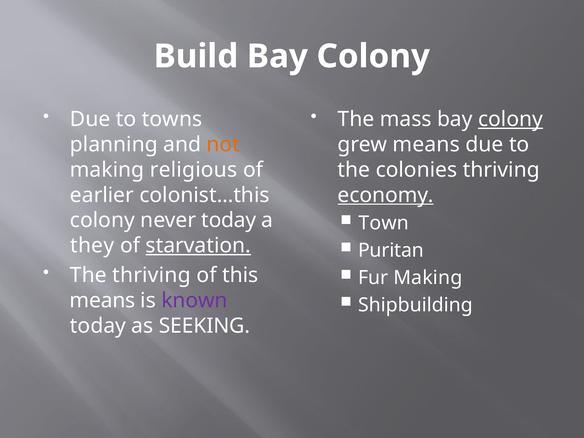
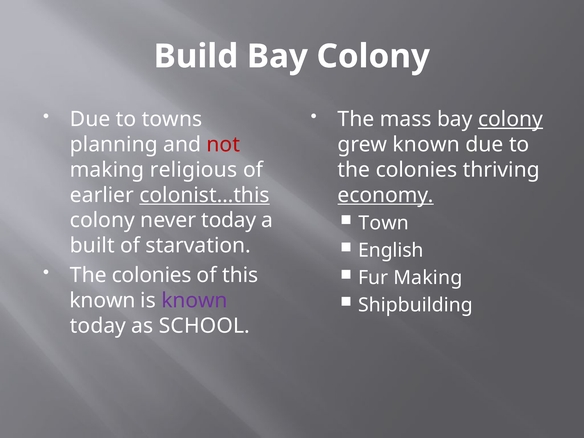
not colour: orange -> red
grew means: means -> known
colonist…this underline: none -> present
they: they -> built
starvation underline: present -> none
Puritan: Puritan -> English
thriving at (152, 275): thriving -> colonies
means at (103, 300): means -> known
SEEKING: SEEKING -> SCHOOL
